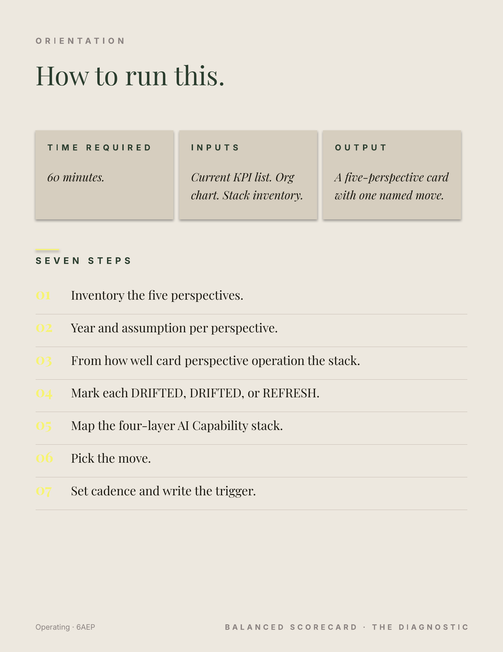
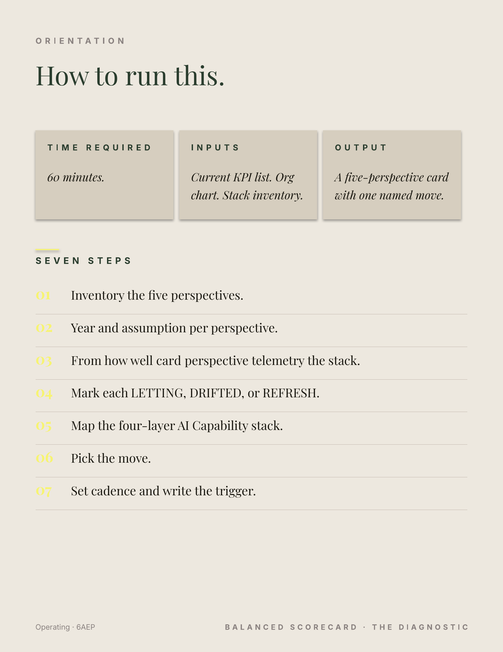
operation: operation -> telemetry
each DRIFTED: DRIFTED -> LETTING
